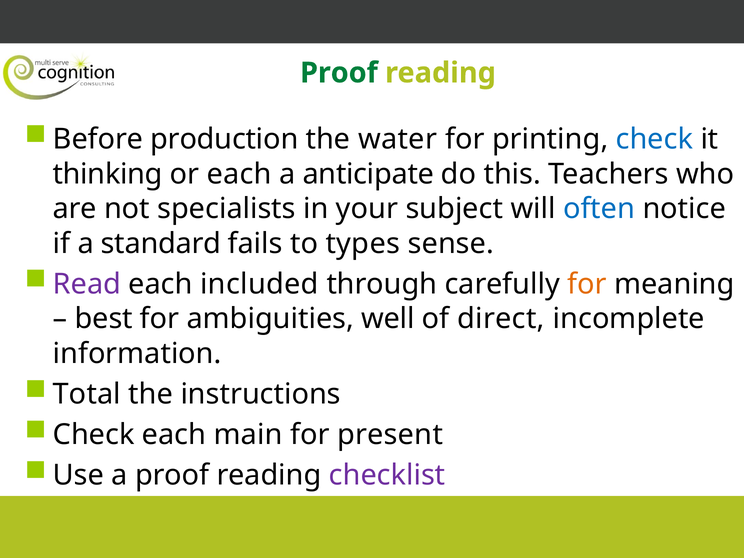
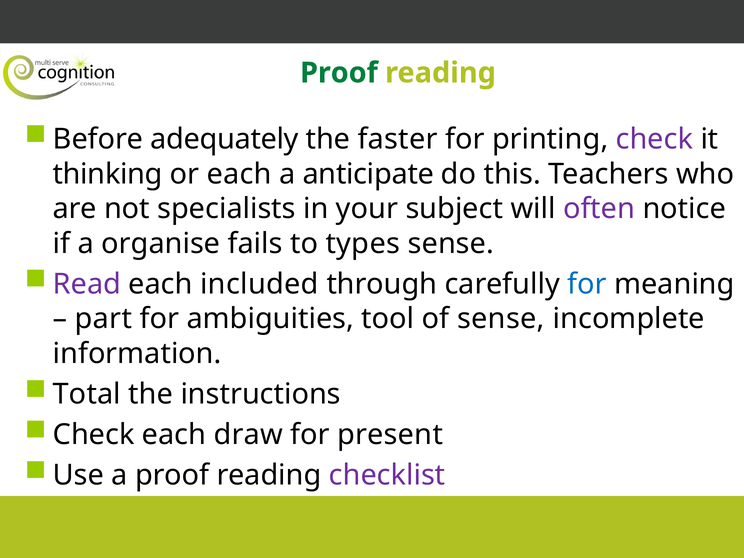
production: production -> adequately
water: water -> faster
check at (654, 139) colour: blue -> purple
often colour: blue -> purple
standard: standard -> organise
for at (587, 284) colour: orange -> blue
best: best -> part
well: well -> tool
of direct: direct -> sense
main: main -> draw
